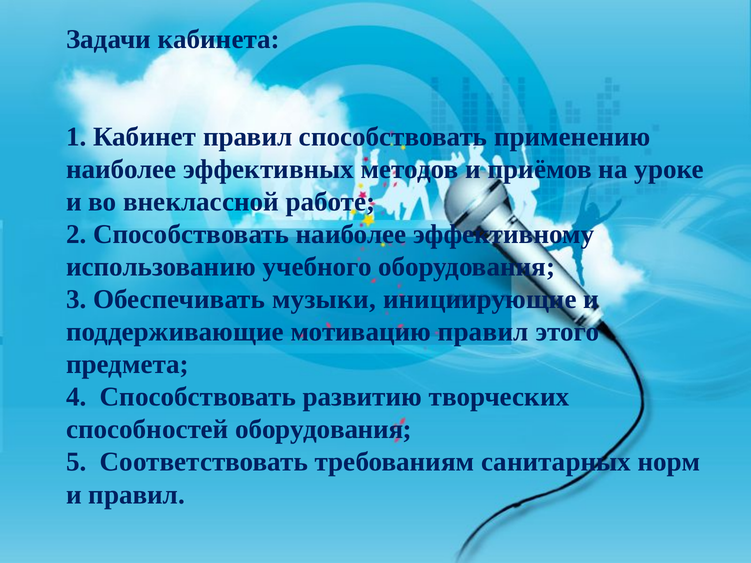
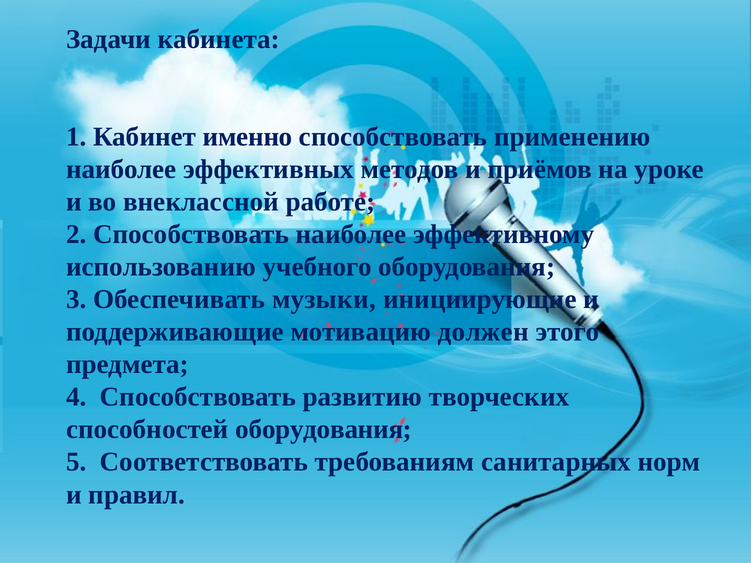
Кабинет правил: правил -> именно
мотивацию правил: правил -> должен
